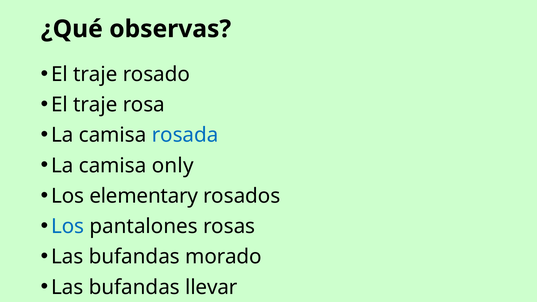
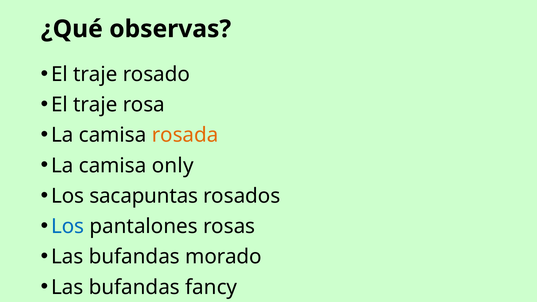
rosada colour: blue -> orange
elementary: elementary -> sacapuntas
llevar: llevar -> fancy
